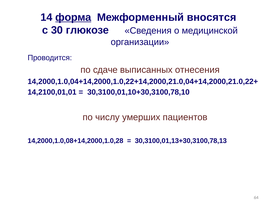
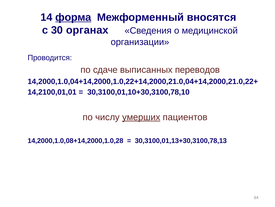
глюкозе: глюкозе -> органах
отнесения: отнесения -> переводов
умерших underline: none -> present
